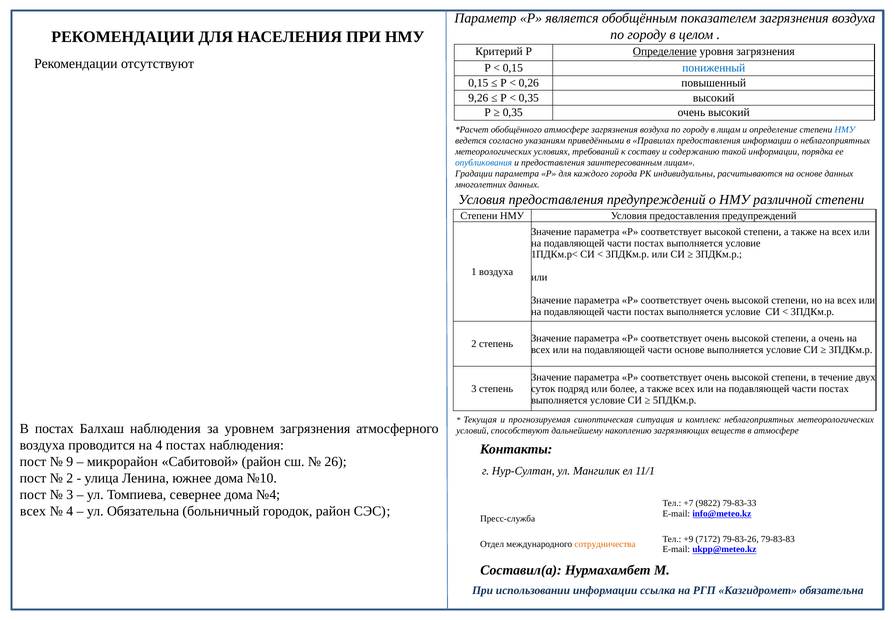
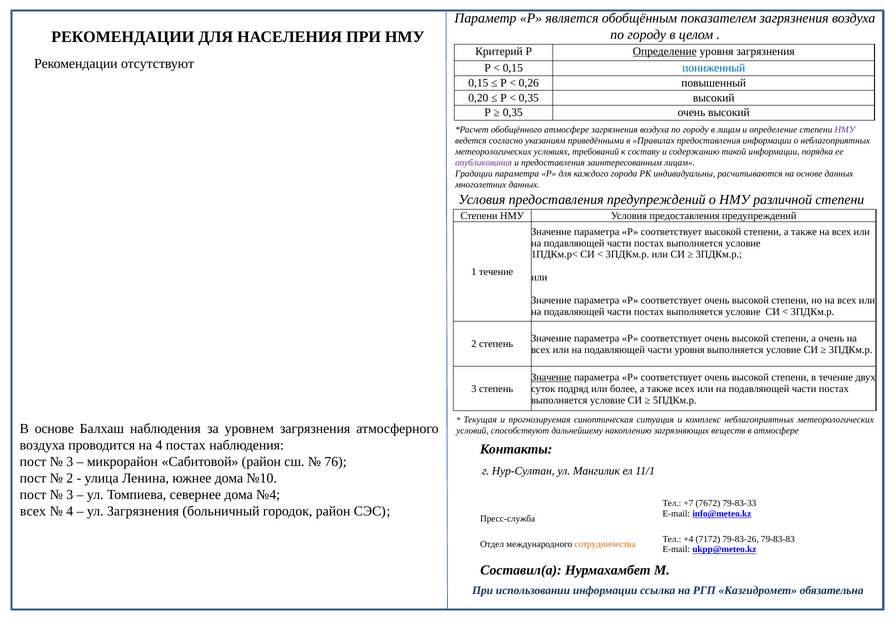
9,26: 9,26 -> 0,20
НМУ at (845, 130) colour: blue -> purple
опубликования colour: blue -> purple
1 воздуха: воздуха -> течение
части основе: основе -> уровня
Значение at (551, 377) underline: none -> present
В постах: постах -> основе
9 at (70, 461): 9 -> 3
26: 26 -> 76
9822: 9822 -> 7672
ул Обязательна: Обязательна -> Загрязнения
+9: +9 -> +4
